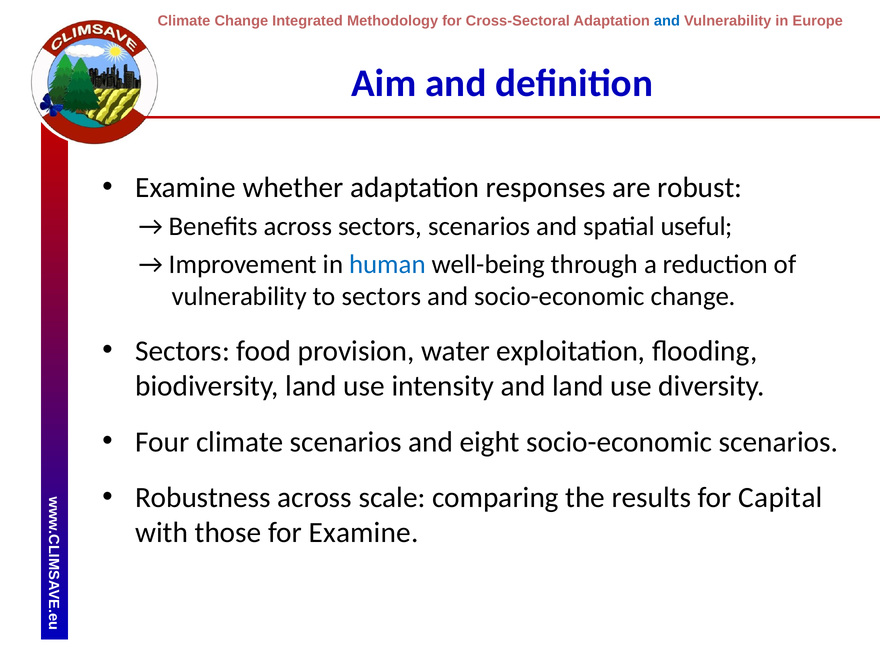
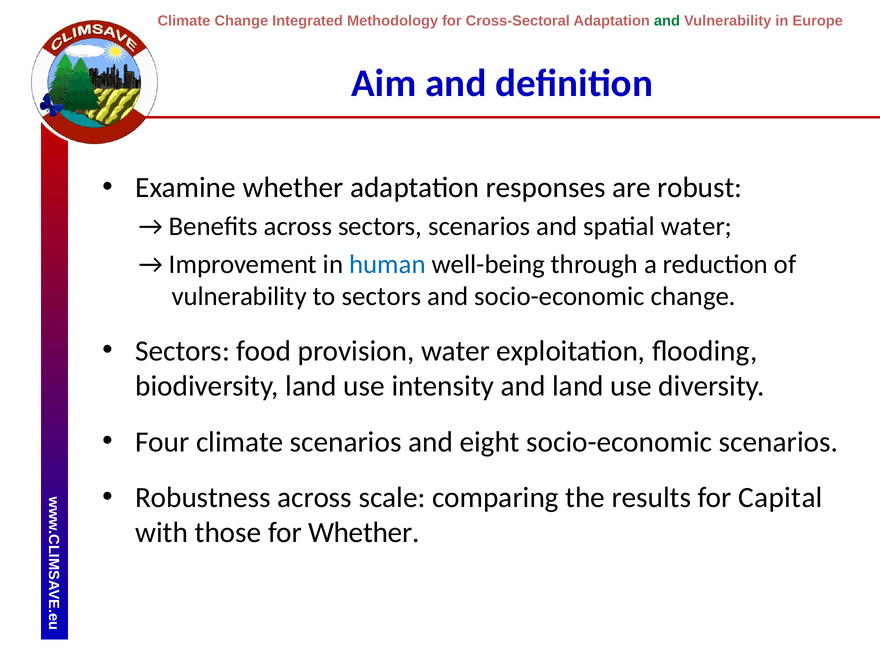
and at (667, 21) colour: blue -> green
spatial useful: useful -> water
for Examine: Examine -> Whether
